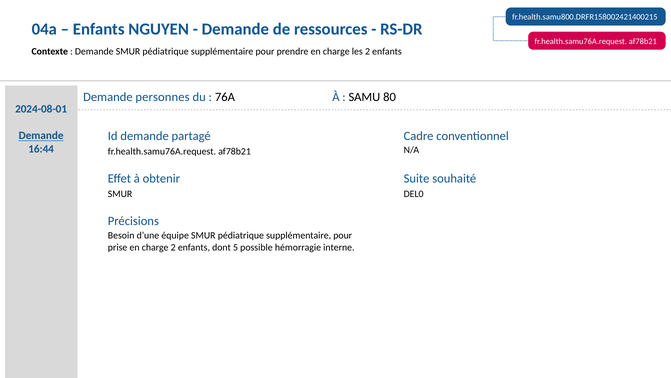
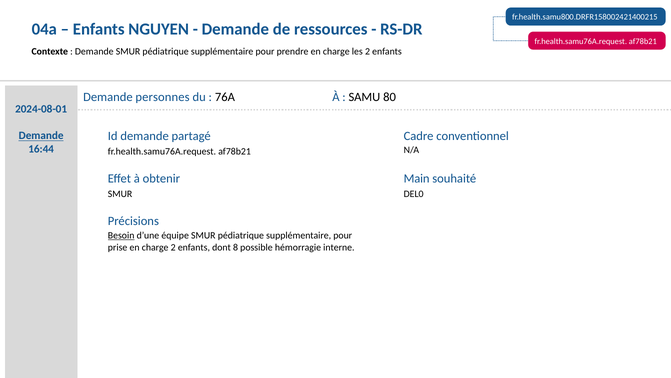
Suite: Suite -> Main
Besoin underline: none -> present
5: 5 -> 8
